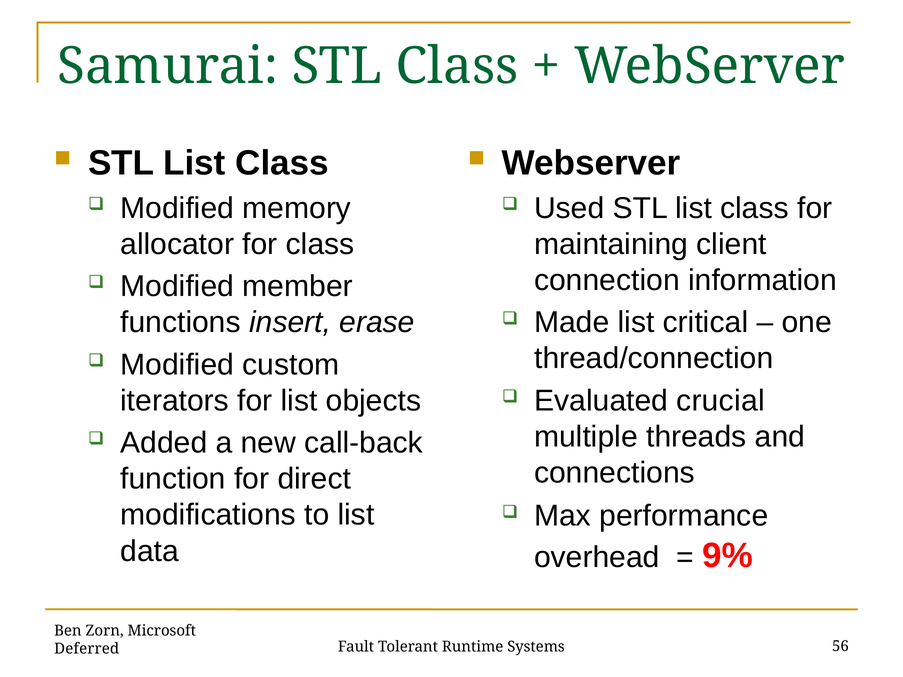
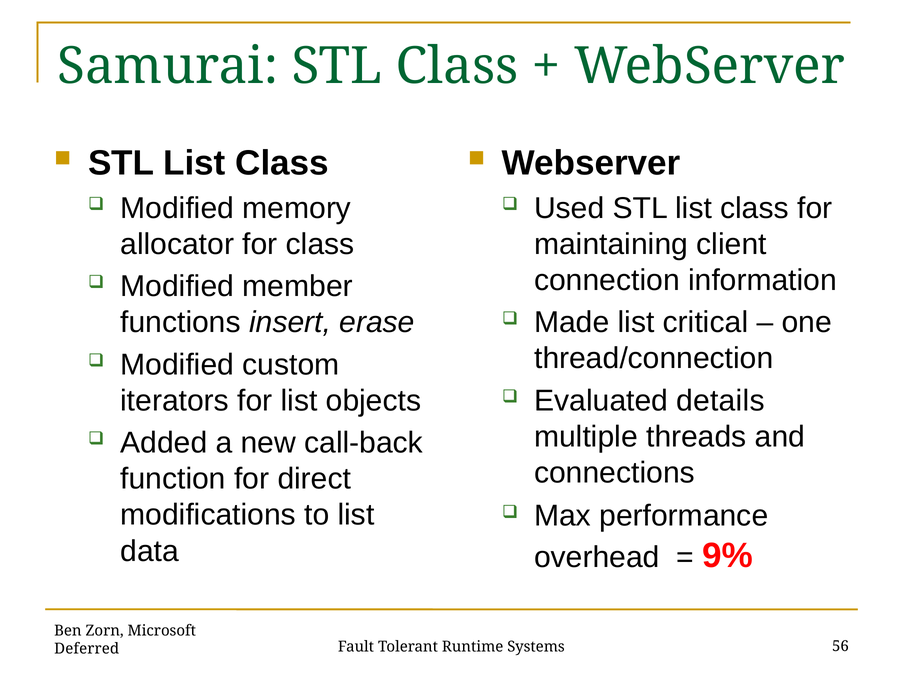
crucial: crucial -> details
